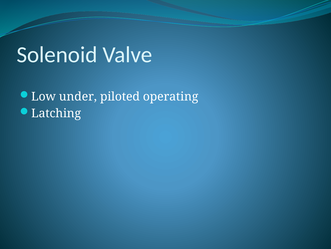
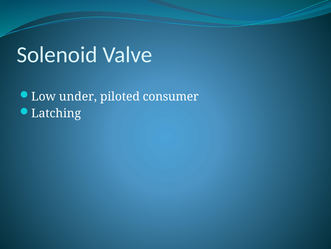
operating: operating -> consumer
